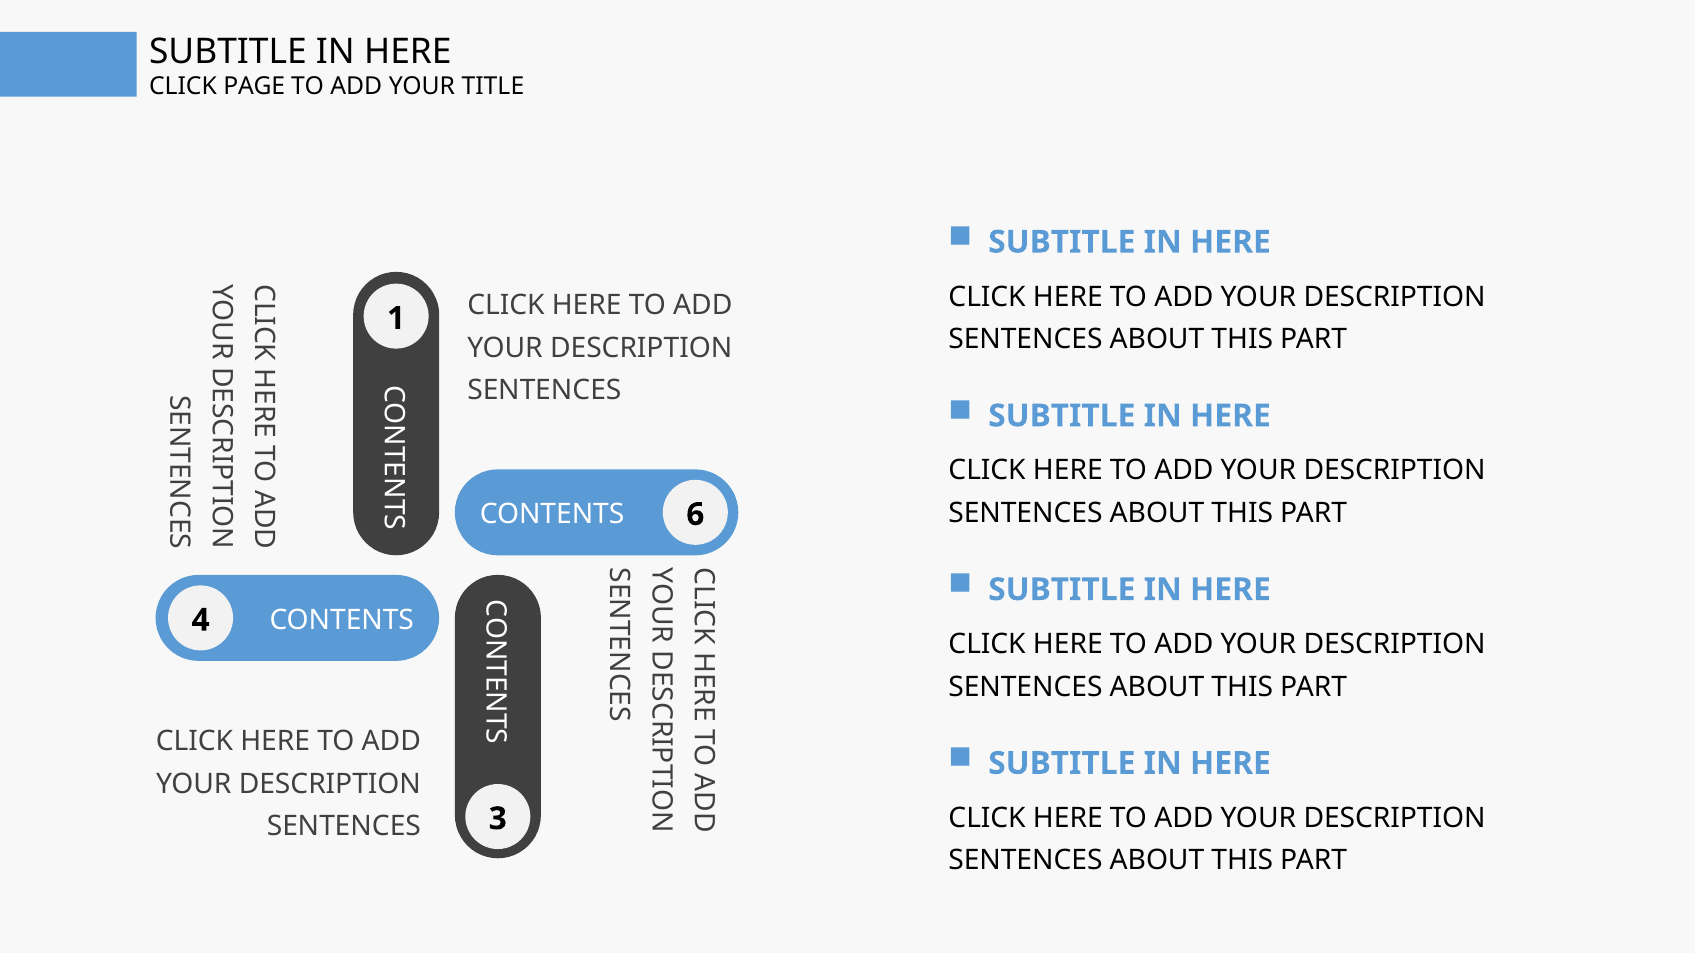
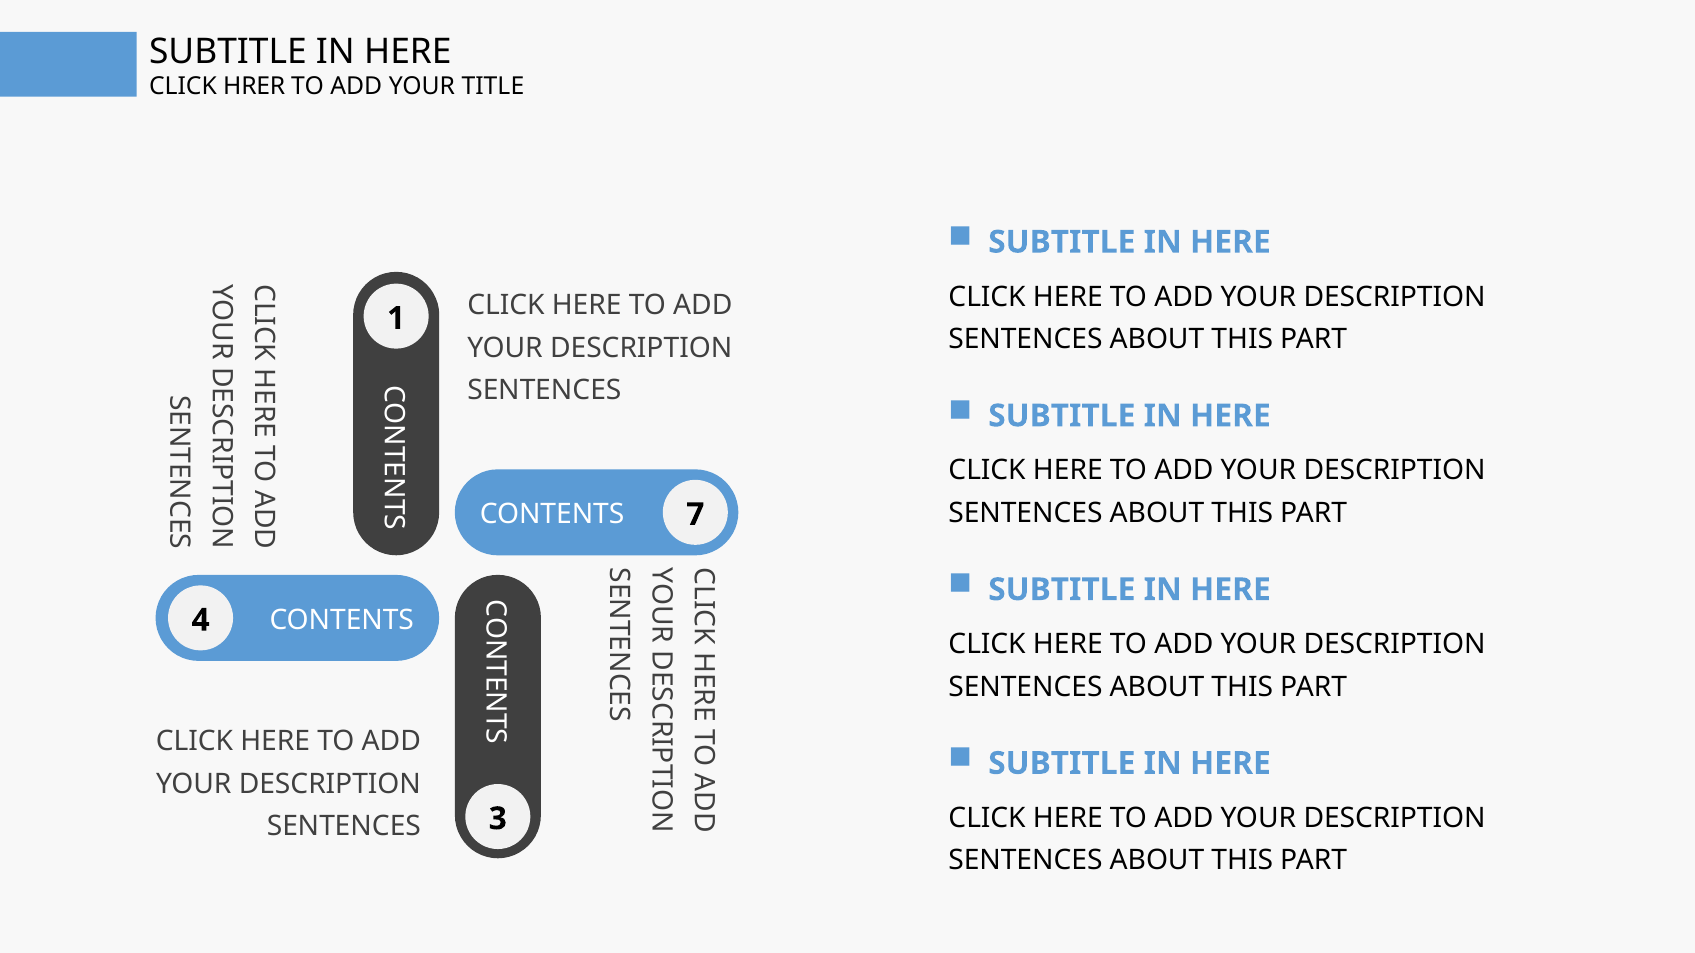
PAGE: PAGE -> HRER
6: 6 -> 7
